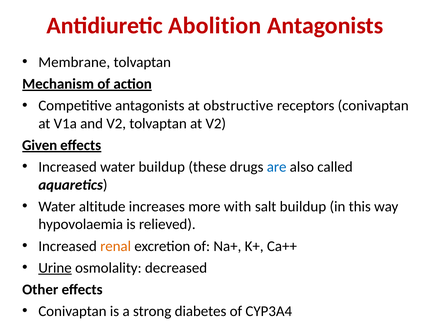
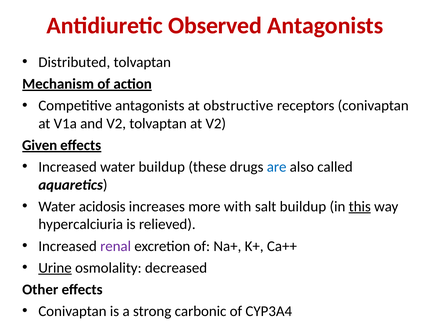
Abolition: Abolition -> Observed
Membrane: Membrane -> Distributed
altitude: altitude -> acidosis
this underline: none -> present
hypovolaemia: hypovolaemia -> hypercalciuria
renal colour: orange -> purple
diabetes: diabetes -> carbonic
